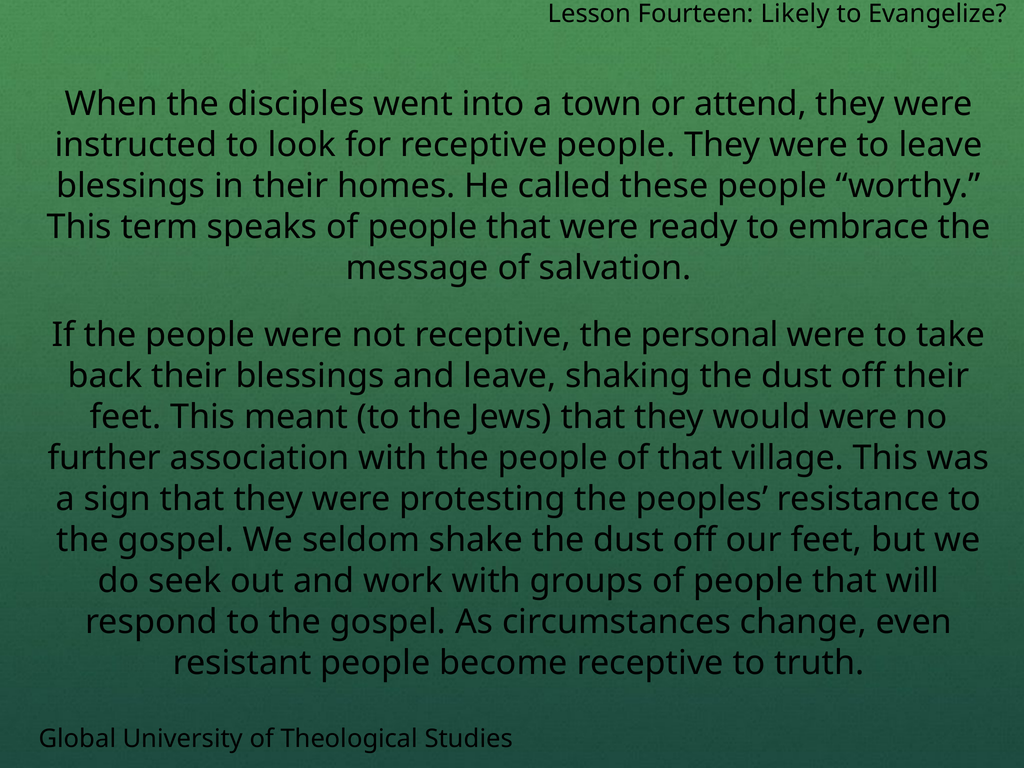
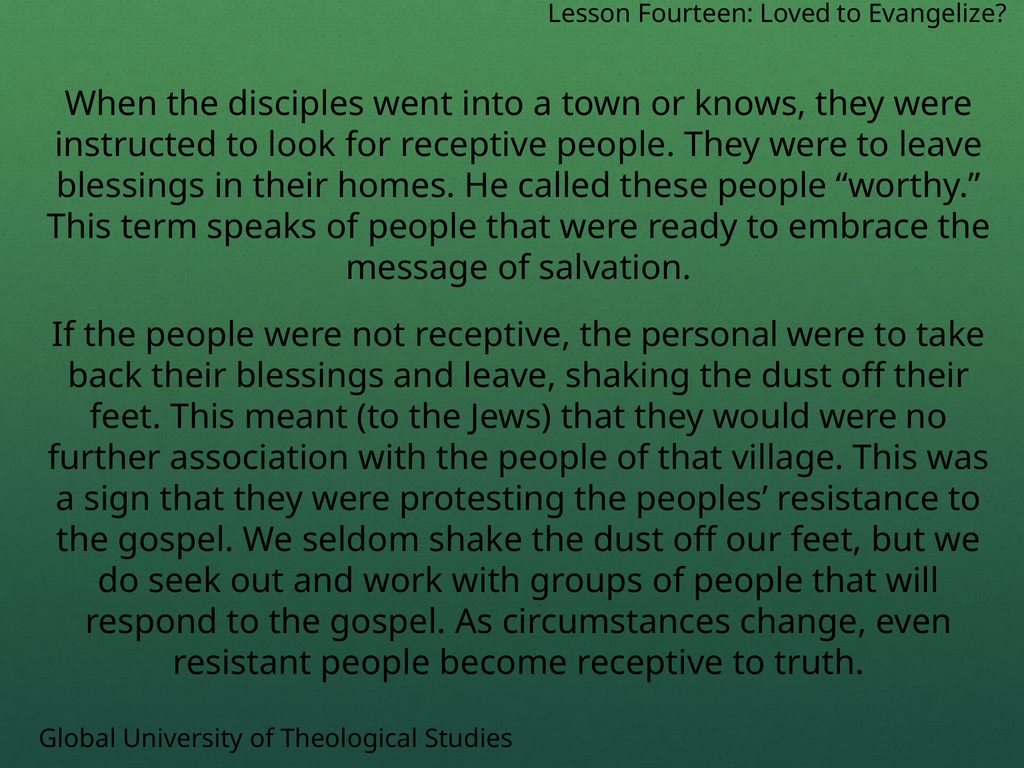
Likely: Likely -> Loved
attend: attend -> knows
